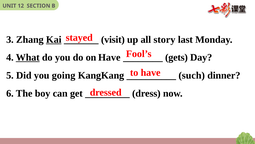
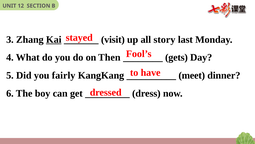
What underline: present -> none
on Have: Have -> Then
going: going -> fairly
such: such -> meet
